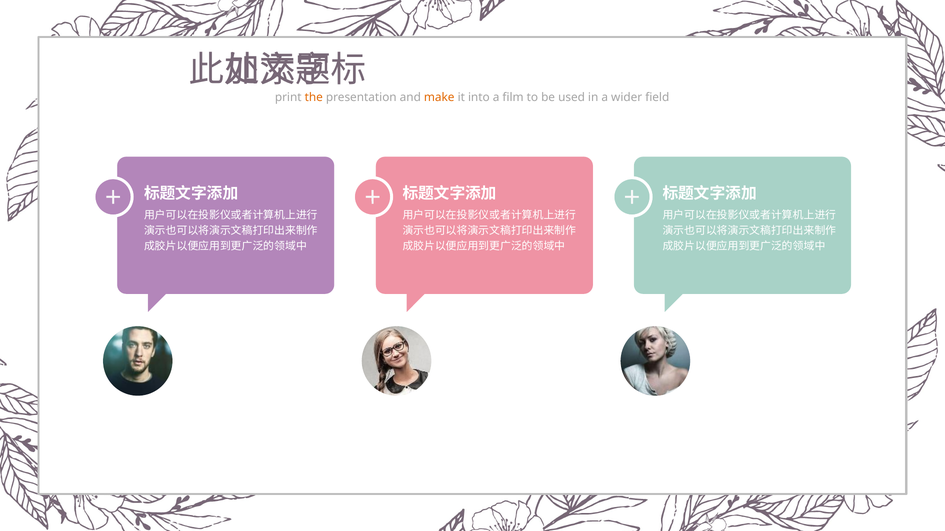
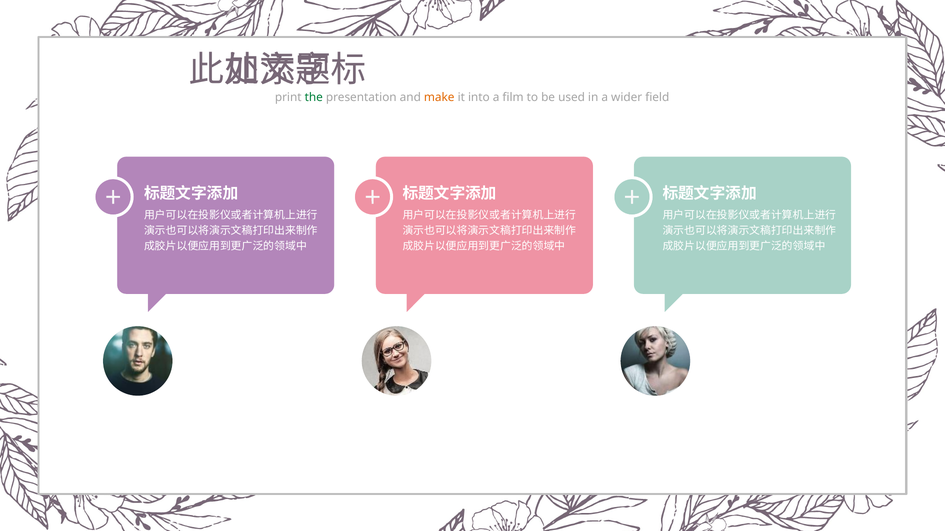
the colour: orange -> green
